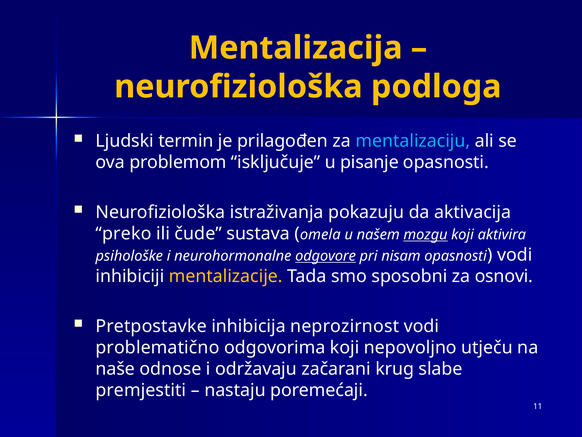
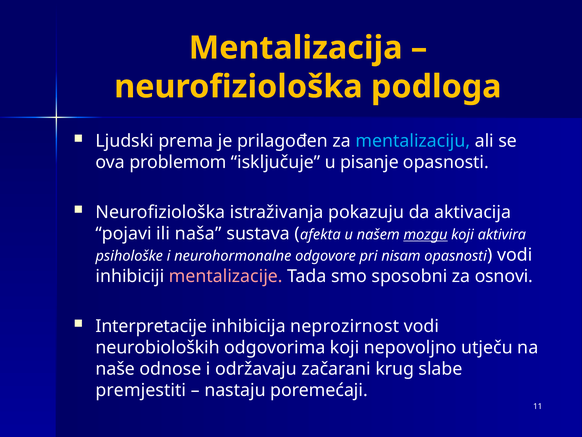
termin: termin -> prema
preko: preko -> pojavi
čude: čude -> naša
omela: omela -> afekta
odgovore underline: present -> none
mentalizacije colour: yellow -> pink
Pretpostavke: Pretpostavke -> Interpretacije
problematično: problematično -> neurobioloških
